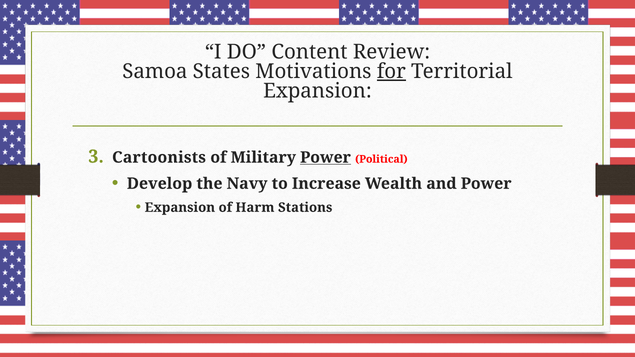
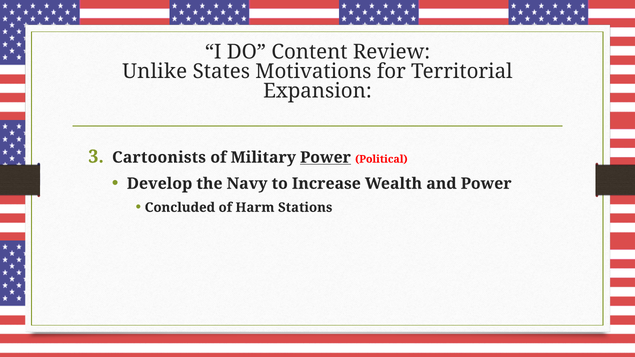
Samoa: Samoa -> Unlike
for underline: present -> none
Expansion at (180, 208): Expansion -> Concluded
